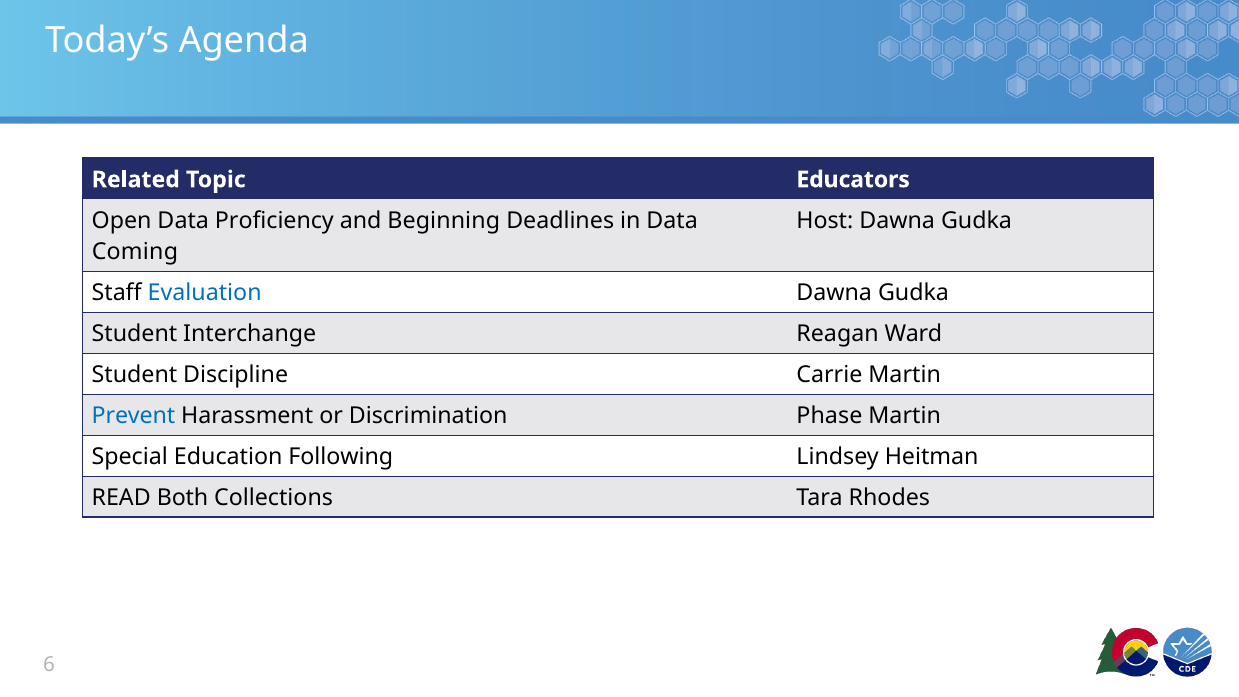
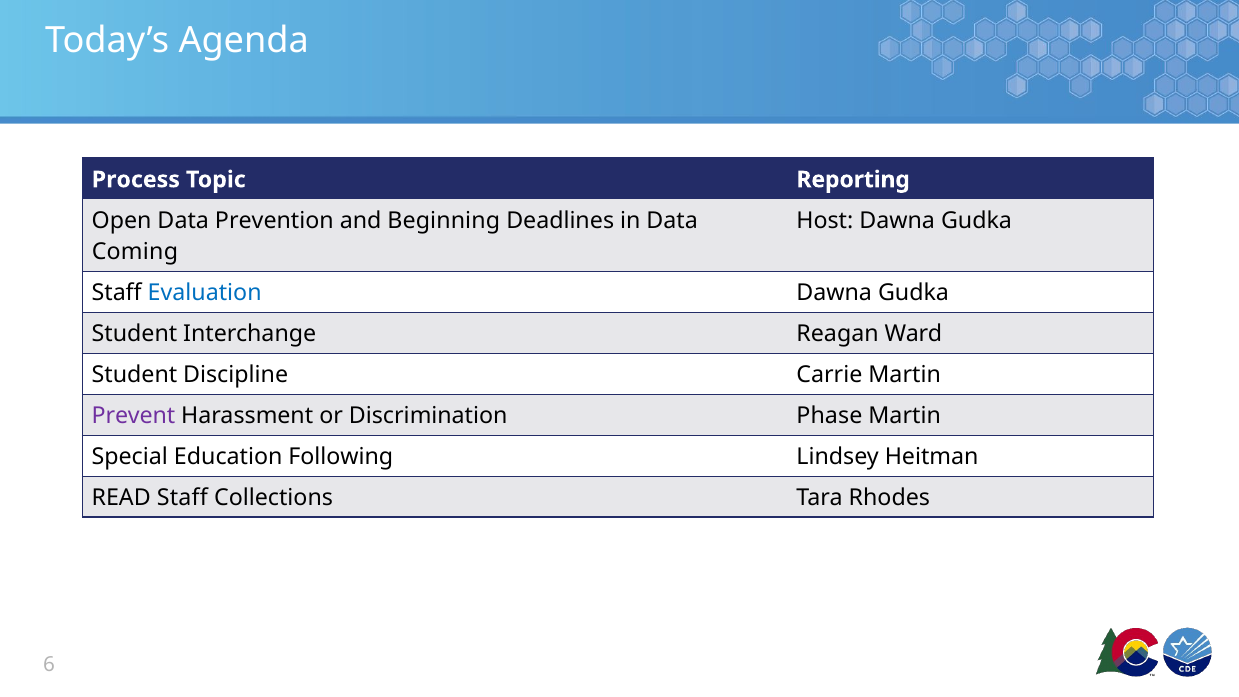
Related: Related -> Process
Educators: Educators -> Reporting
Proficiency: Proficiency -> Prevention
Prevent colour: blue -> purple
READ Both: Both -> Staff
